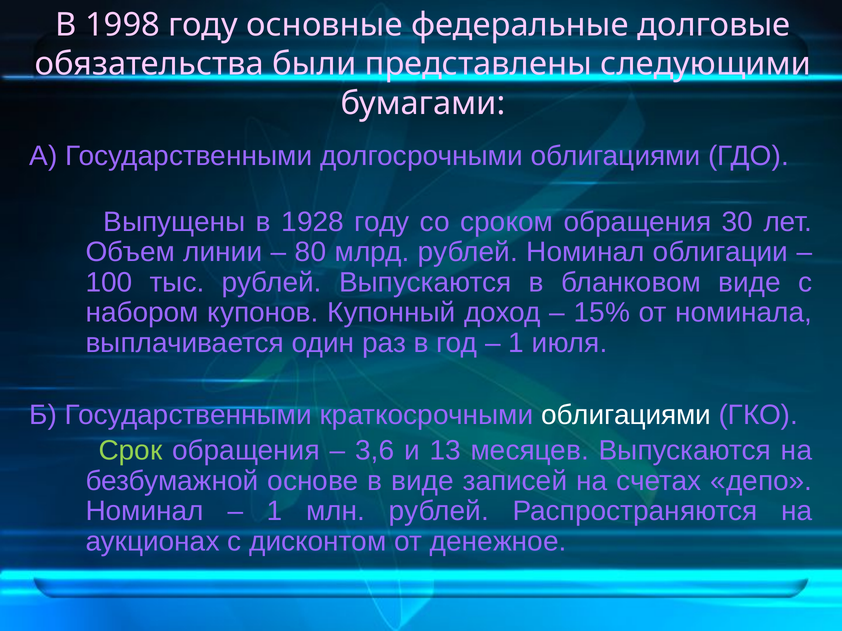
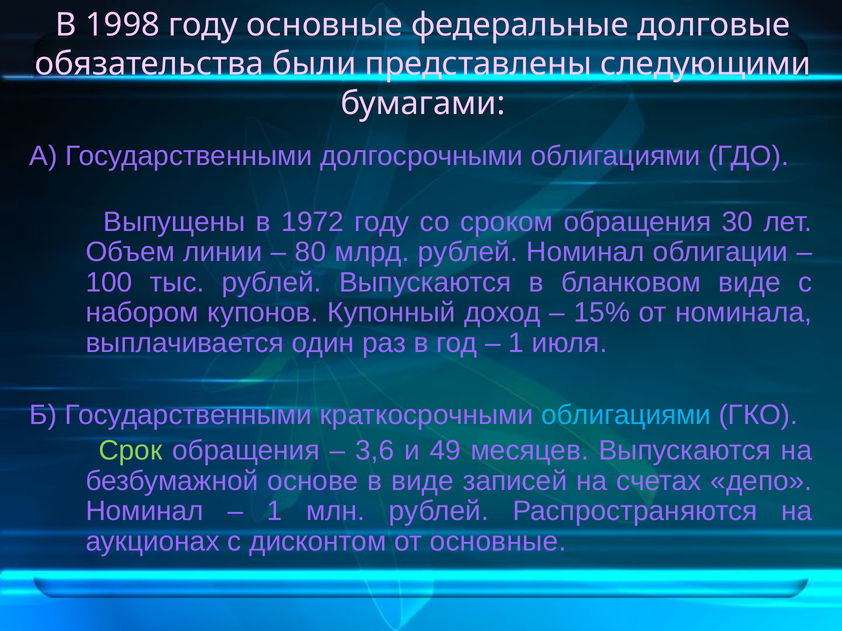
1928: 1928 -> 1972
облигациями at (626, 415) colour: white -> light blue
13: 13 -> 49
от денежное: денежное -> основные
